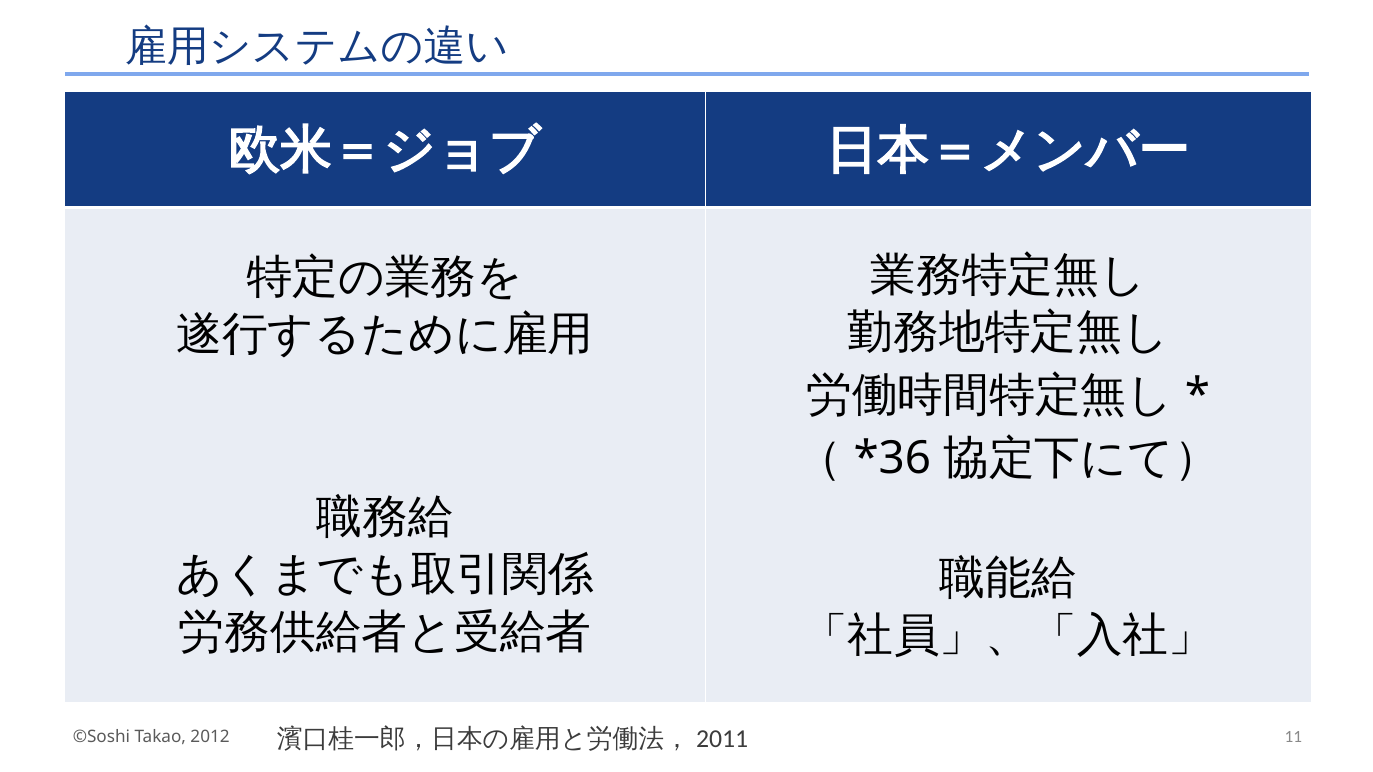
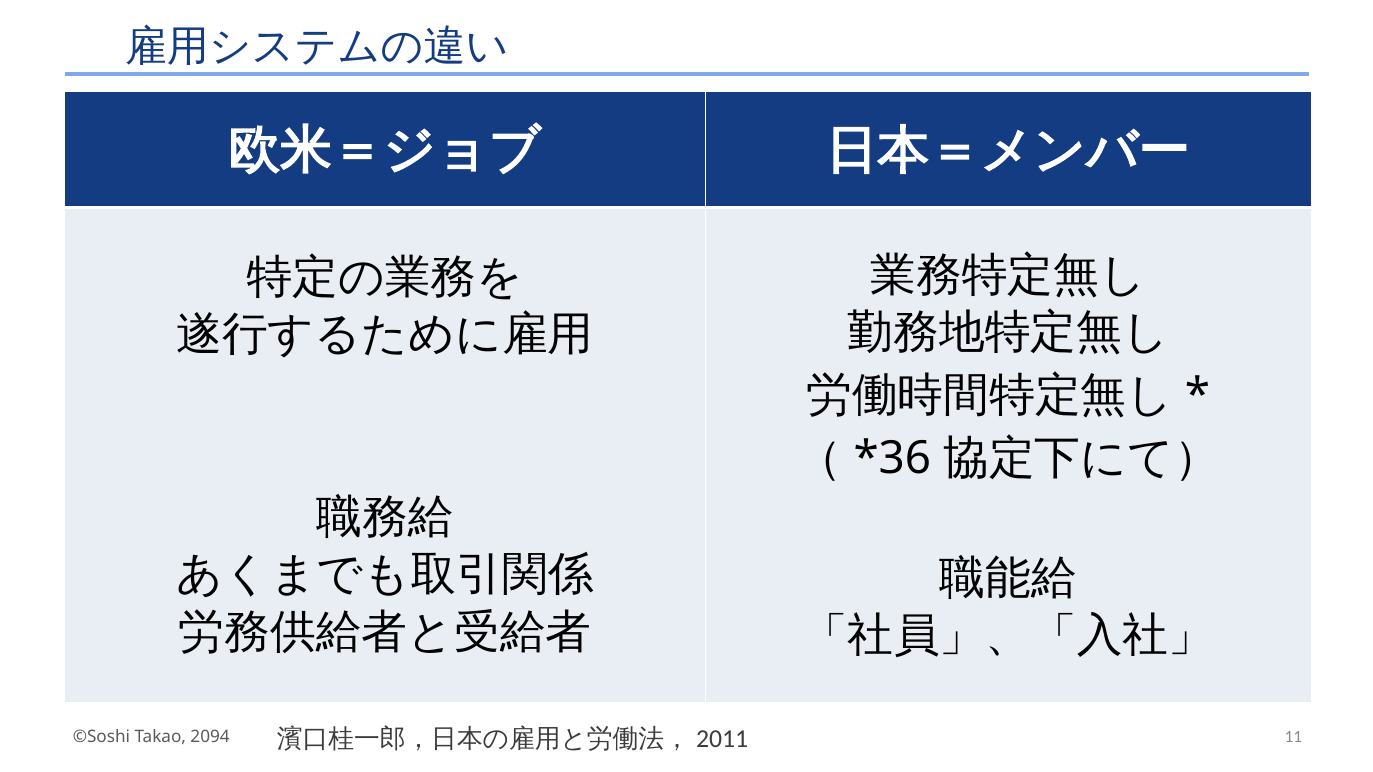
2012: 2012 -> 2094
